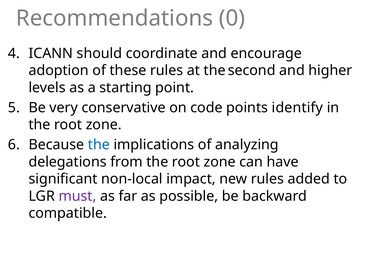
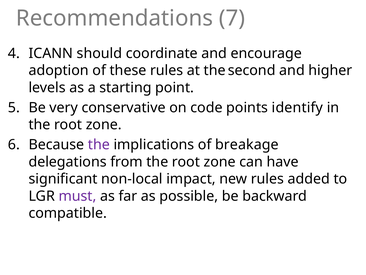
0: 0 -> 7
the at (99, 144) colour: blue -> purple
analyzing: analyzing -> breakage
